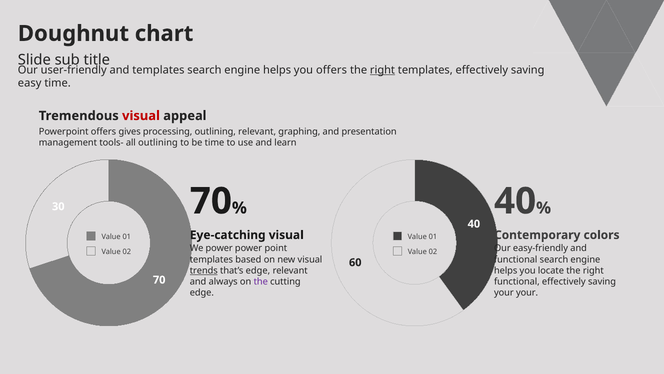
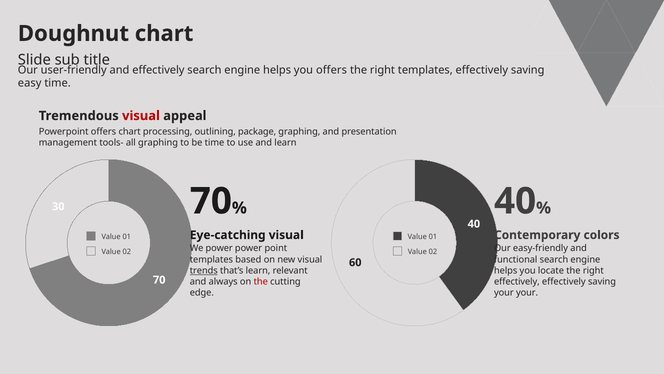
and templates: templates -> effectively
right at (382, 70) underline: present -> none
offers gives: gives -> chart
outlining relevant: relevant -> package
all outlining: outlining -> graphing
that’s edge: edge -> learn
the at (261, 281) colour: purple -> red
functional at (517, 281): functional -> effectively
